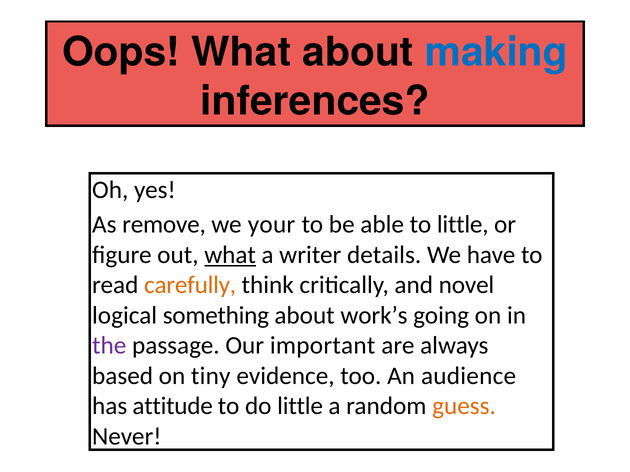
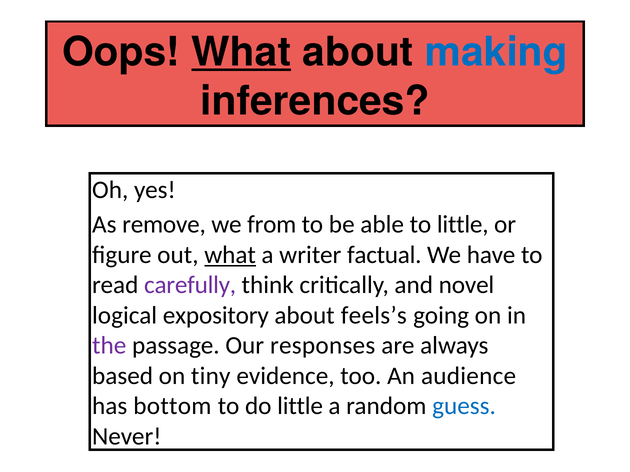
What at (241, 52) underline: none -> present
your: your -> from
details: details -> factual
carefully colour: orange -> purple
something: something -> expository
work’s: work’s -> feels’s
important: important -> responses
attitude: attitude -> bottom
guess colour: orange -> blue
